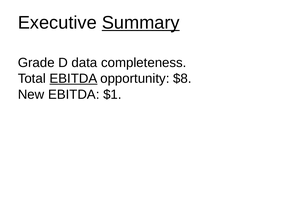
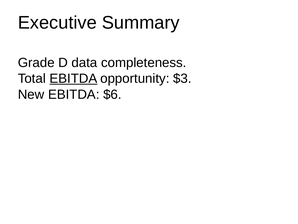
Summary underline: present -> none
$8: $8 -> $3
$1: $1 -> $6
